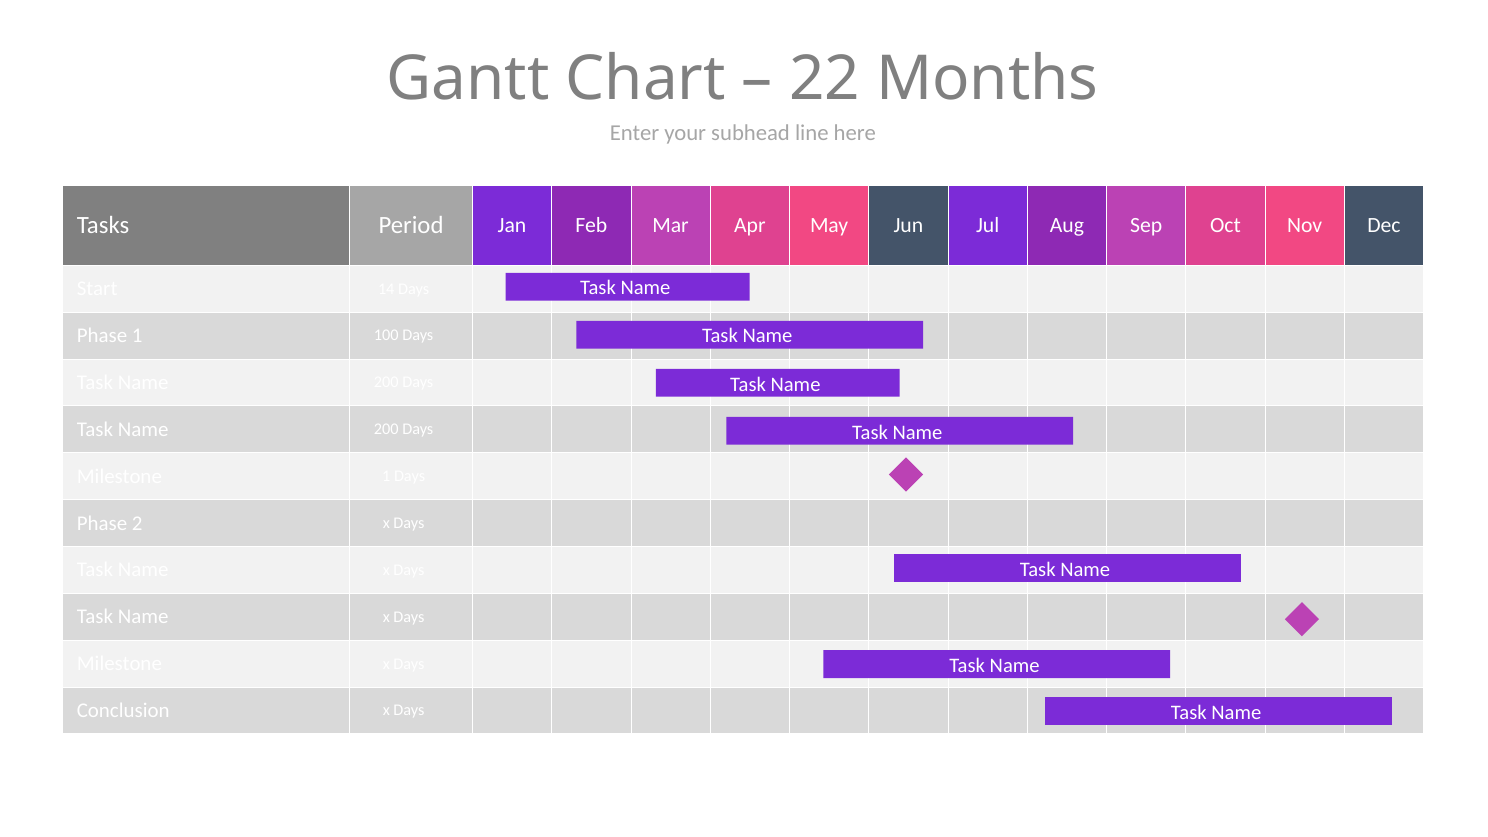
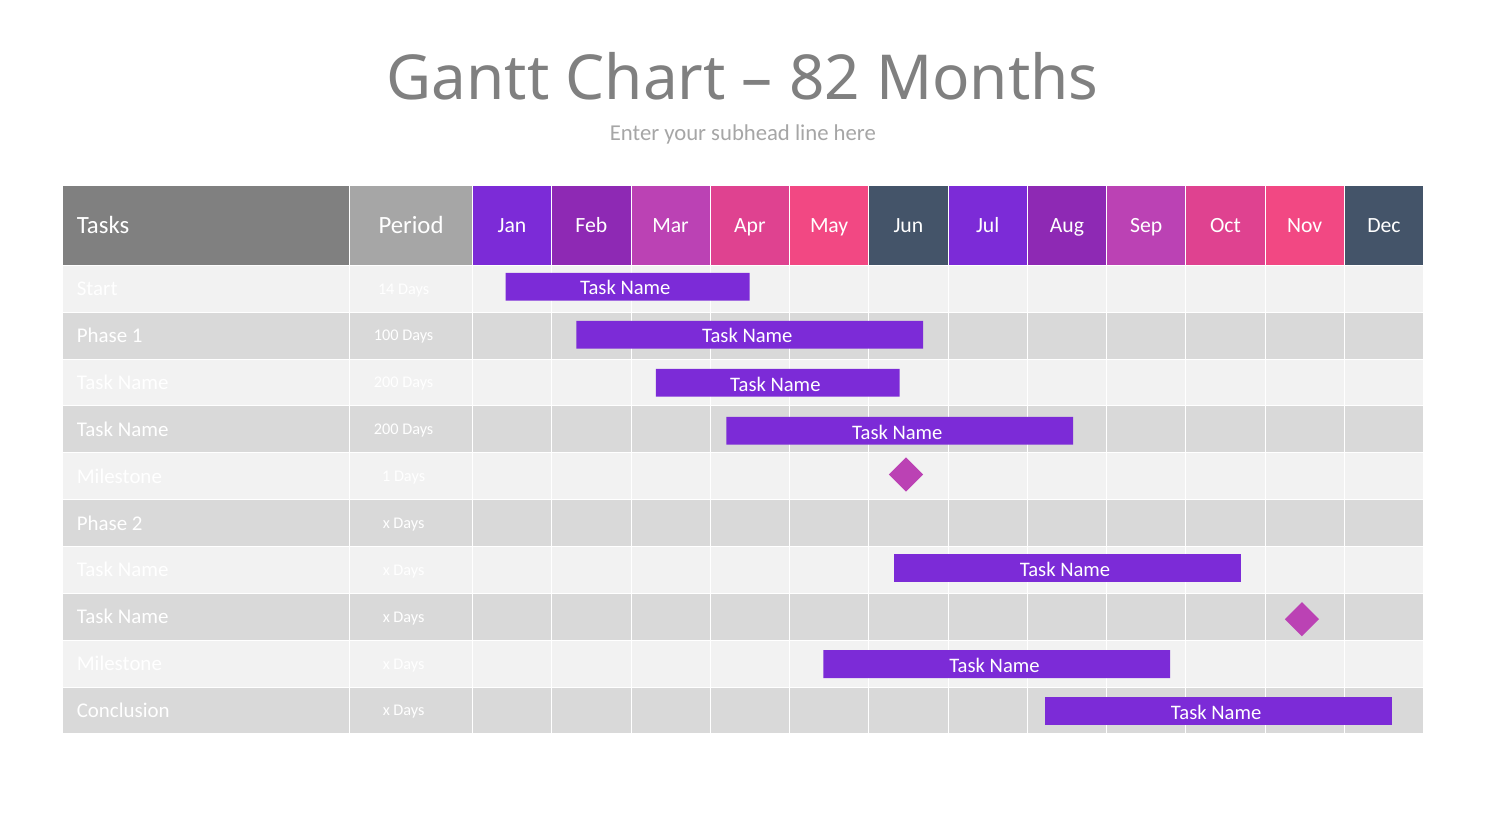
22: 22 -> 82
